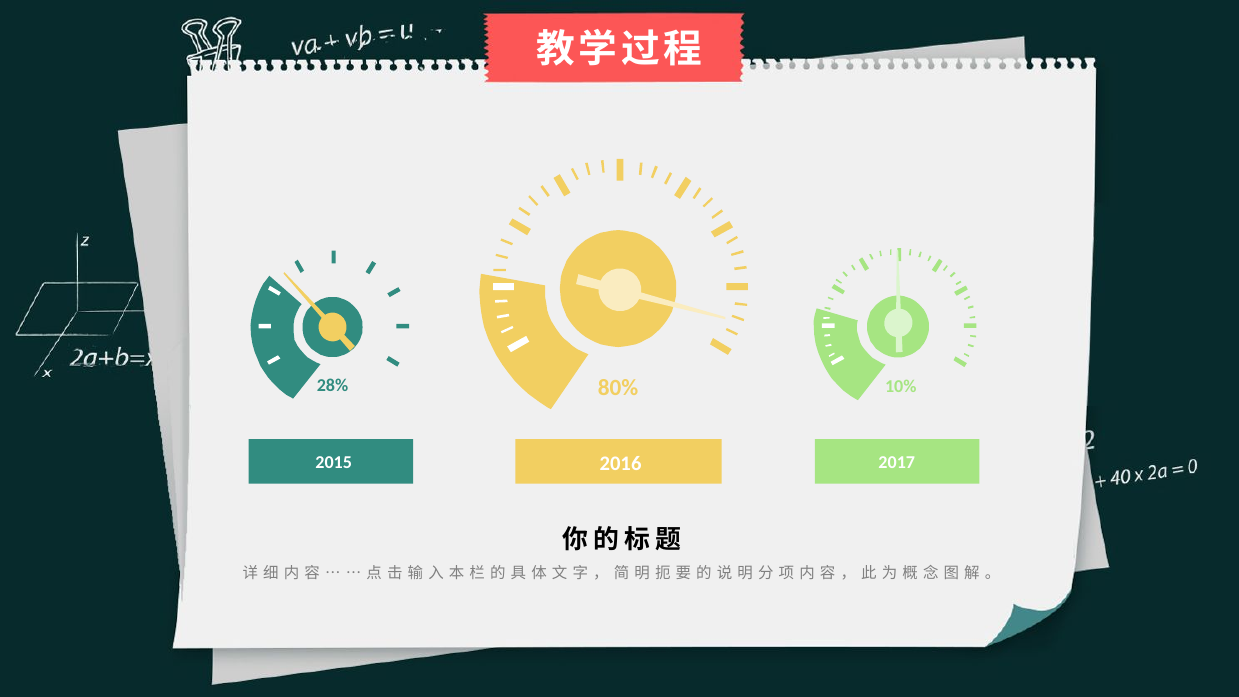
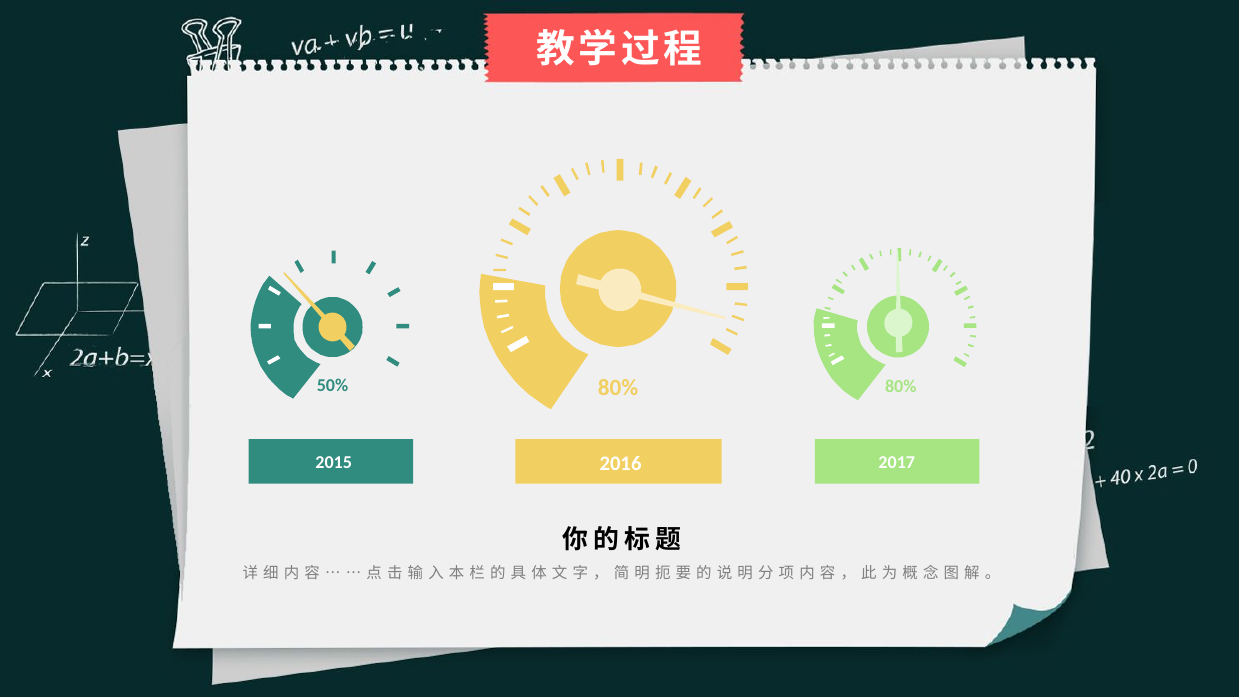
28%: 28% -> 50%
80% 10%: 10% -> 80%
